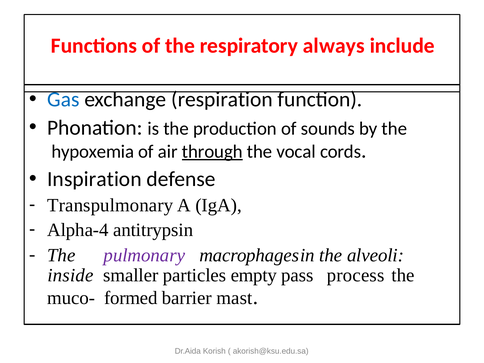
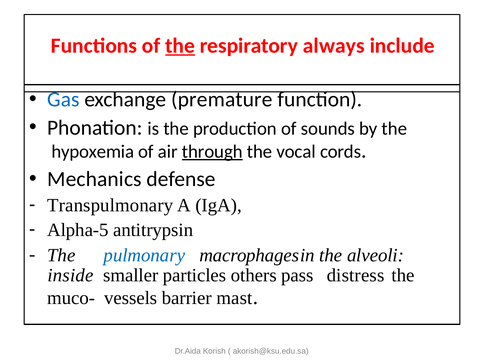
the at (180, 46) underline: none -> present
respiration: respiration -> premature
Inspiration: Inspiration -> Mechanics
Alpha-4: Alpha-4 -> Alpha-5
pulmonary colour: purple -> blue
empty: empty -> others
process: process -> distress
formed: formed -> vessels
